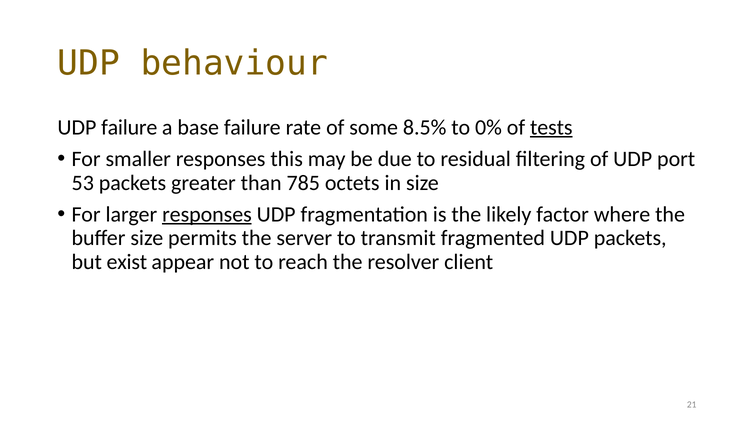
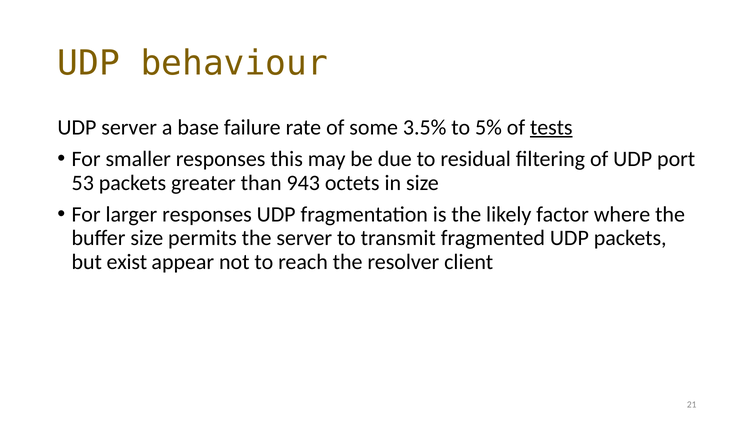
UDP failure: failure -> server
8.5%: 8.5% -> 3.5%
0%: 0% -> 5%
785: 785 -> 943
responses at (207, 214) underline: present -> none
